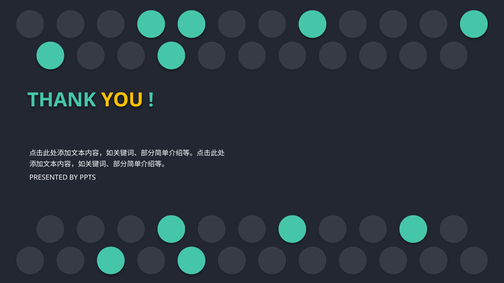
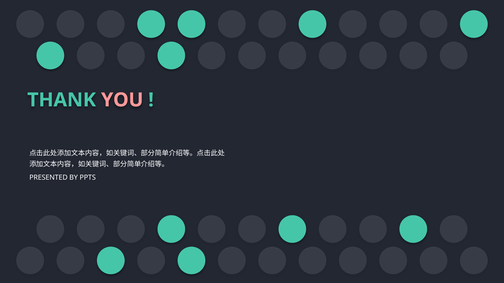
YOU colour: yellow -> pink
